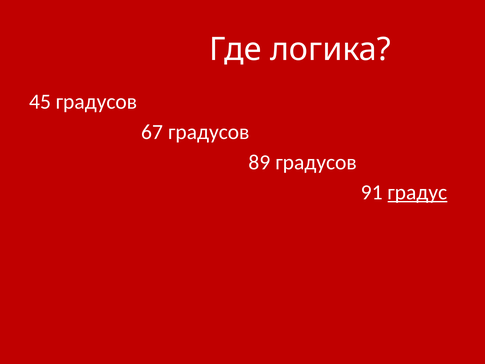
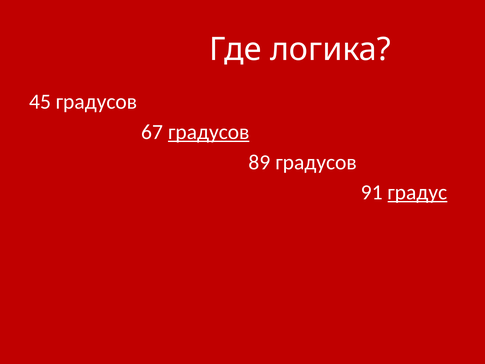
градусов at (209, 132) underline: none -> present
